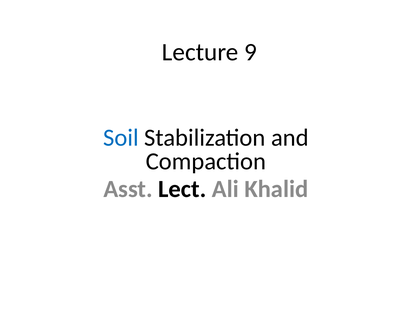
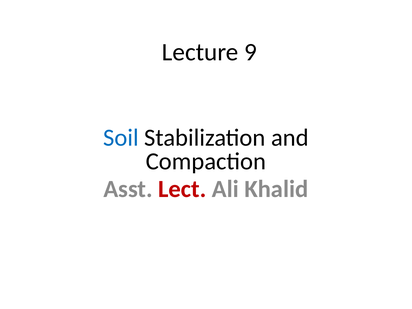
Lect colour: black -> red
